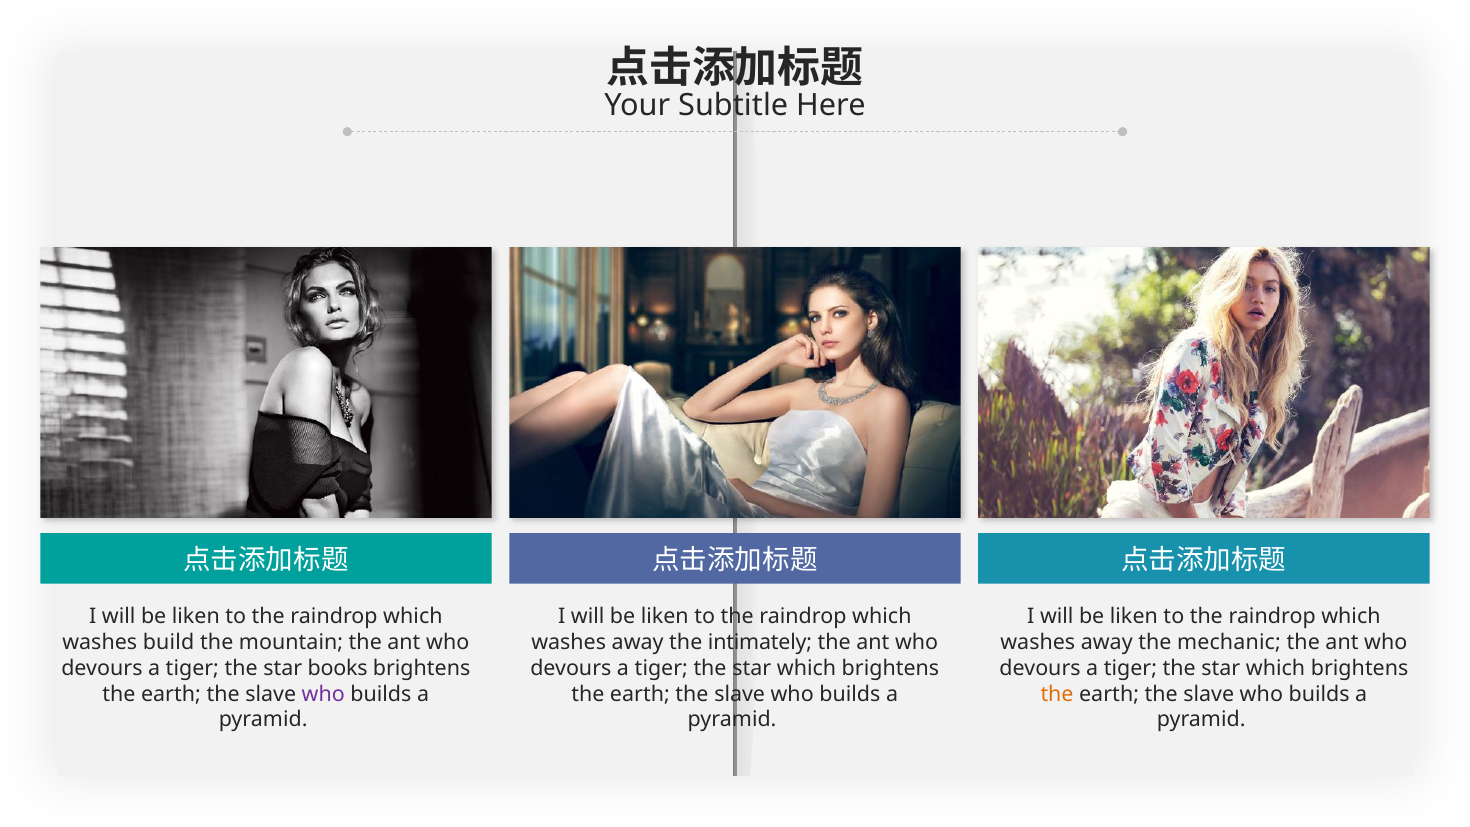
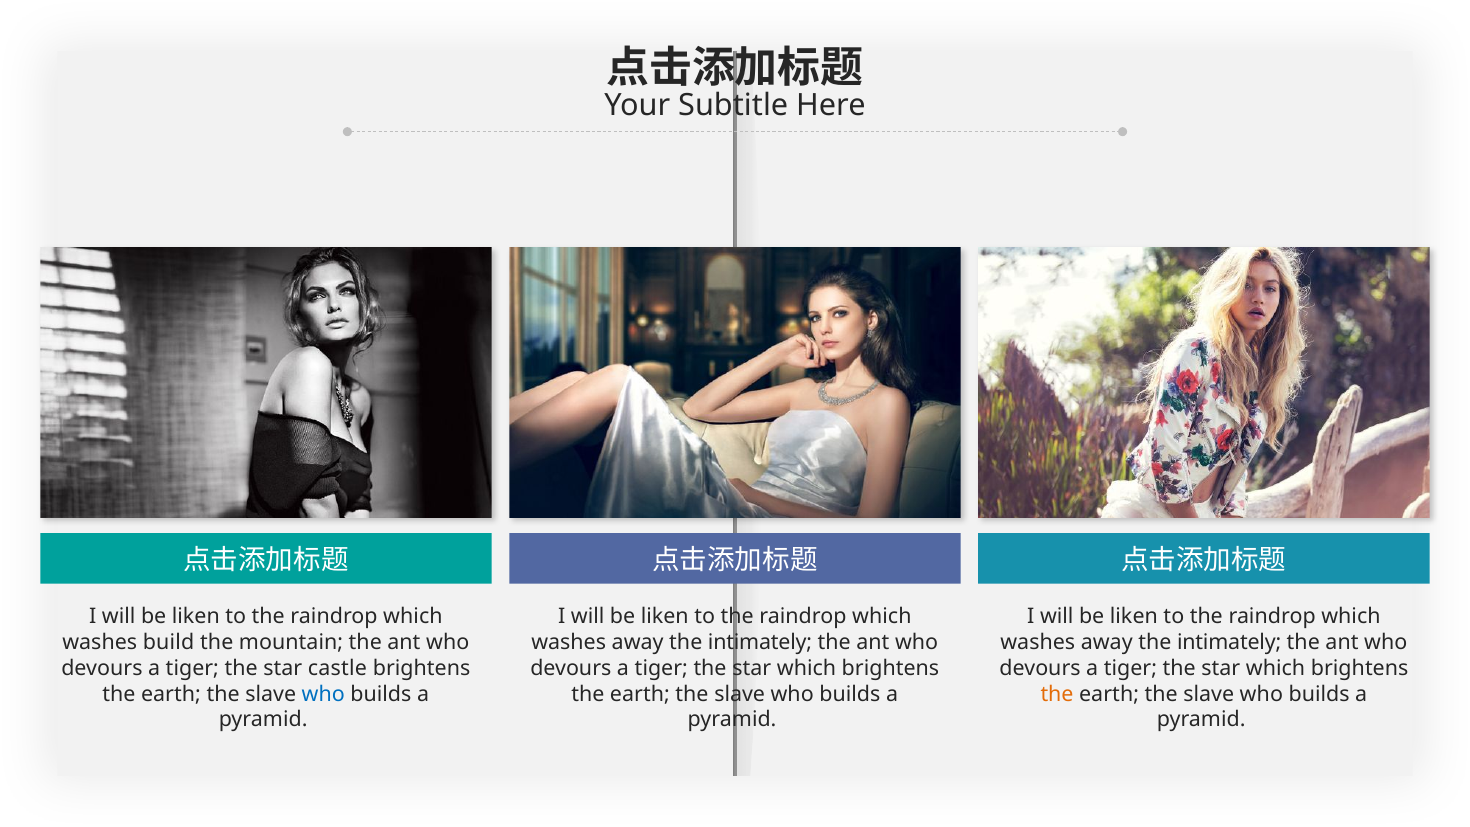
mechanic at (1229, 642): mechanic -> intimately
books: books -> castle
who at (323, 694) colour: purple -> blue
